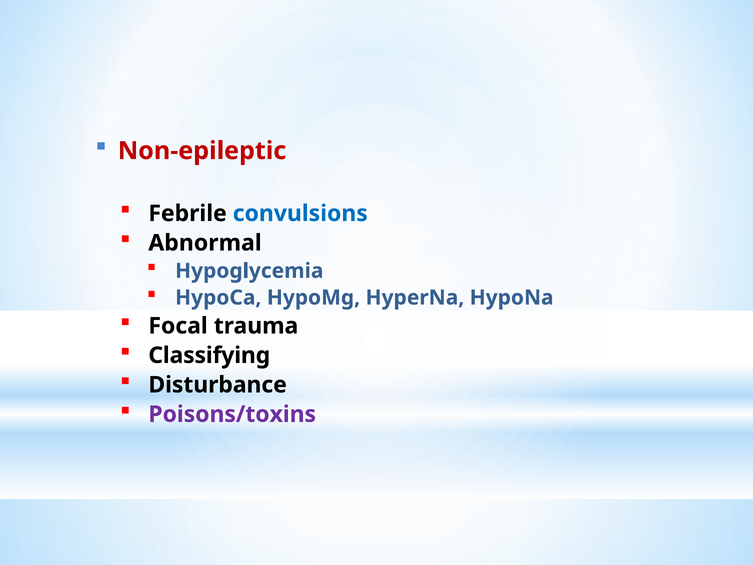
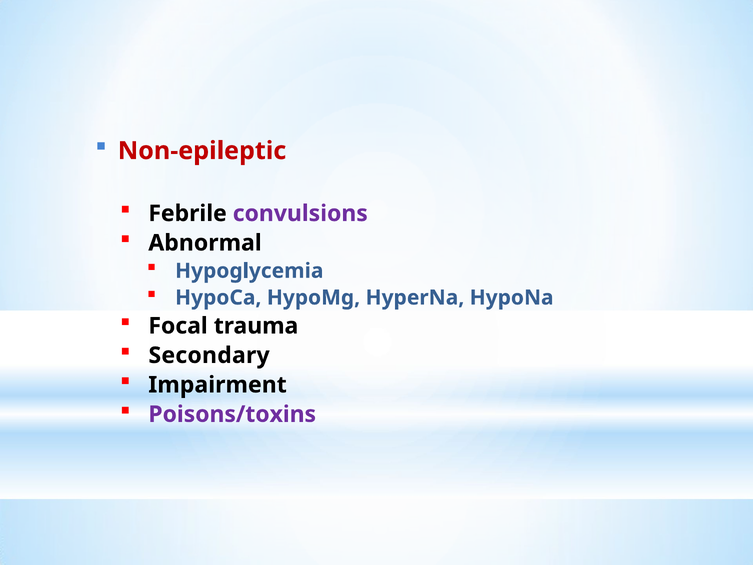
convulsions colour: blue -> purple
Classifying: Classifying -> Secondary
Disturbance: Disturbance -> Impairment
